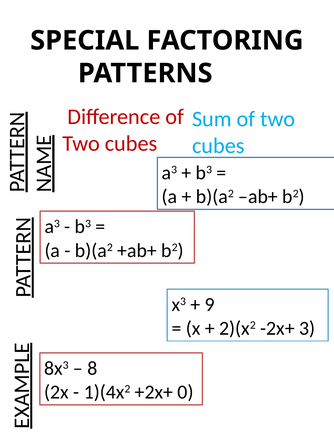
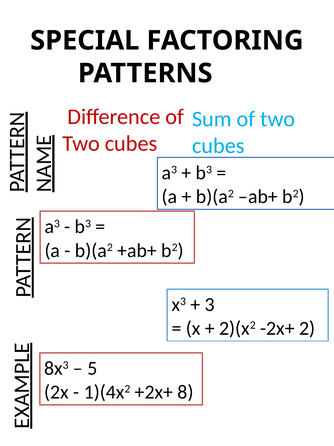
9: 9 -> 3
3: 3 -> 2
8: 8 -> 5
0: 0 -> 8
